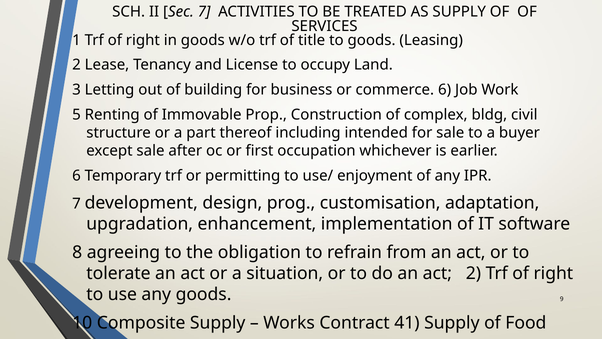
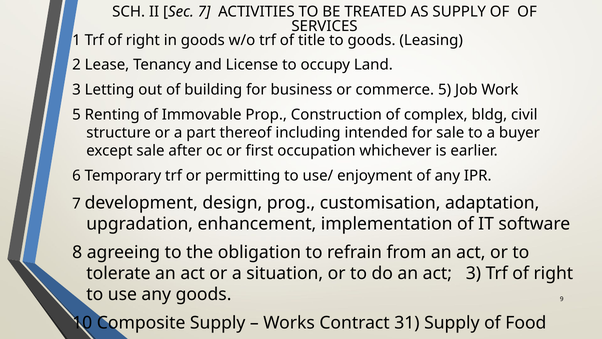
commerce 6: 6 -> 5
act 2: 2 -> 3
41: 41 -> 31
